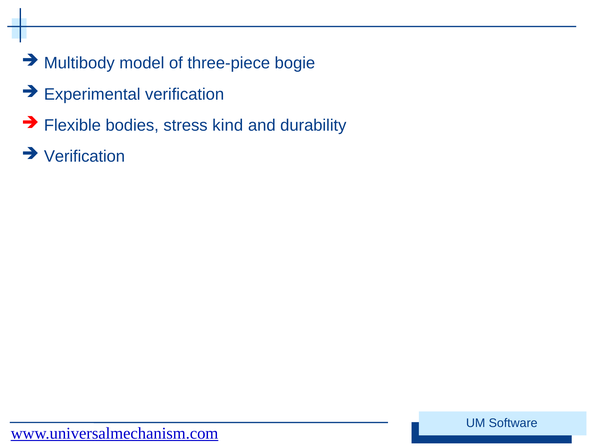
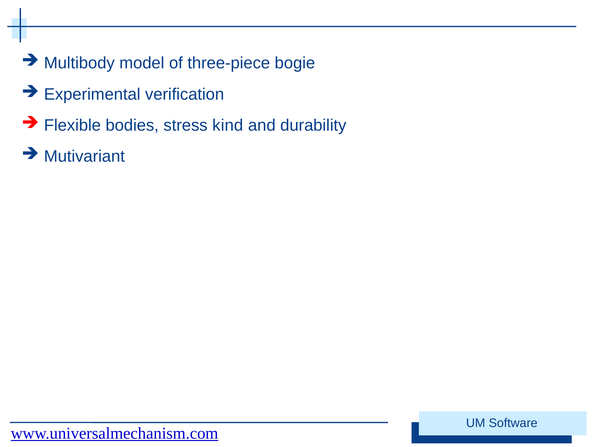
Verification at (84, 156): Verification -> Mutivariant
